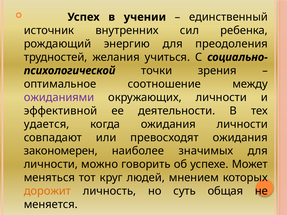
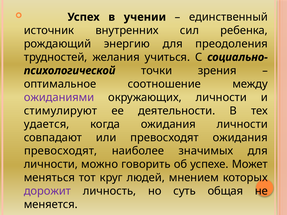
эффективной: эффективной -> стимулируют
закономерен at (61, 151): закономерен -> превосходят
дорожит colour: orange -> purple
